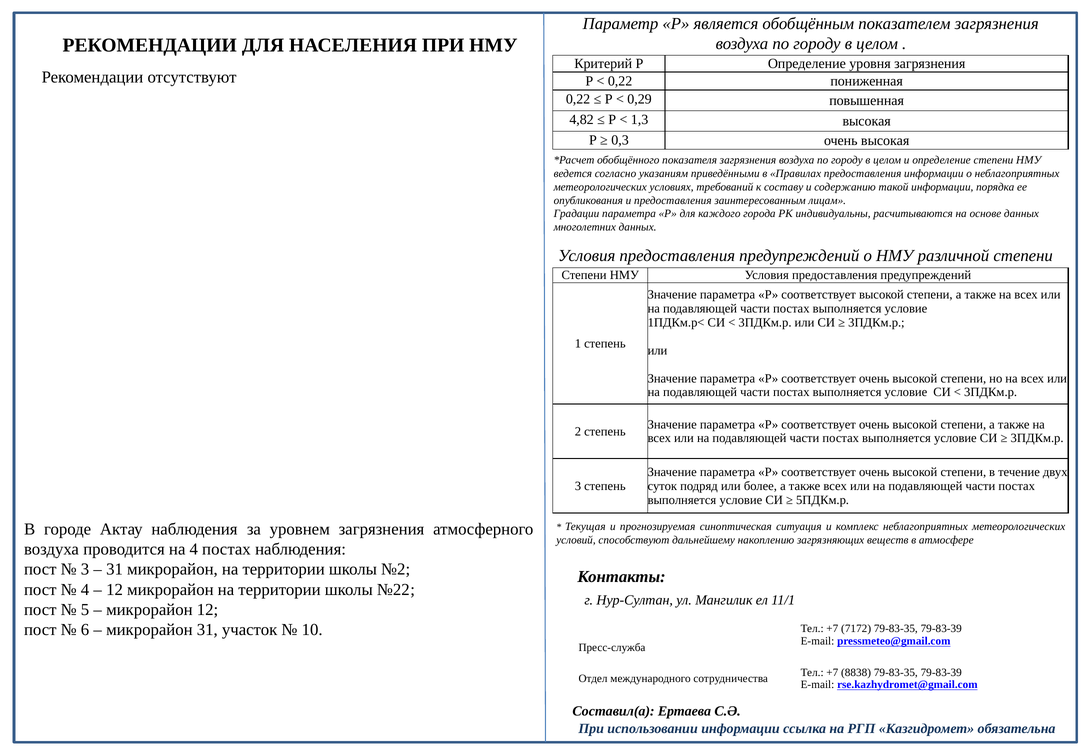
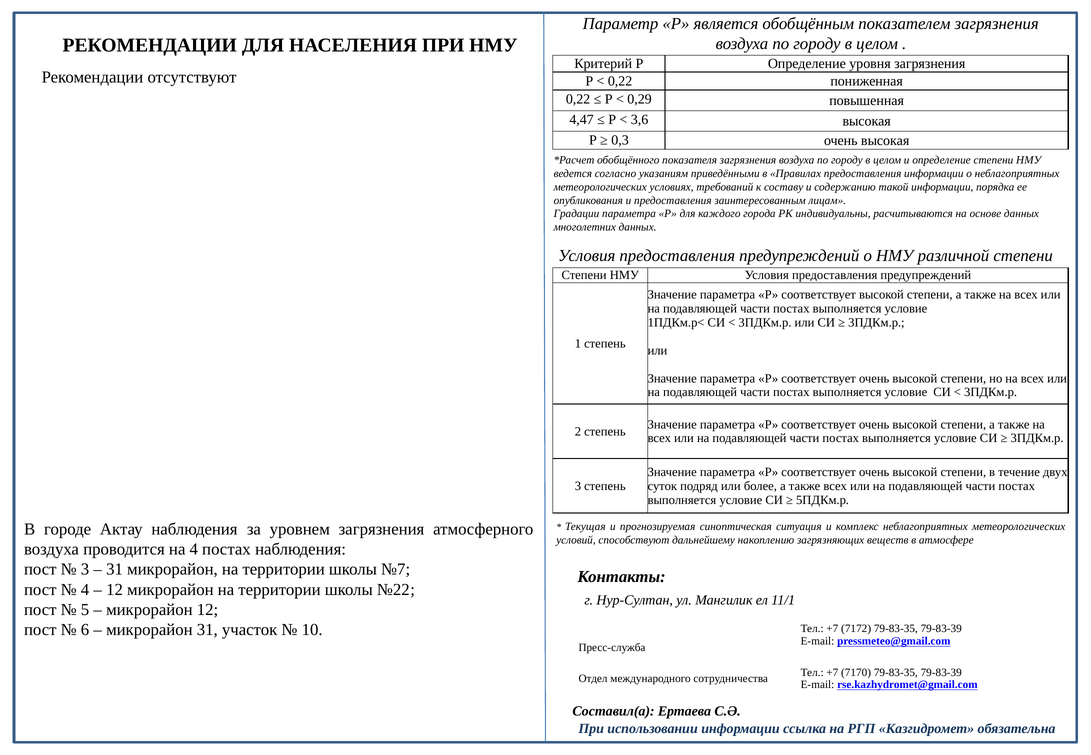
4,82: 4,82 -> 4,47
1,3: 1,3 -> 3,6
№2: №2 -> №7
8838: 8838 -> 7170
